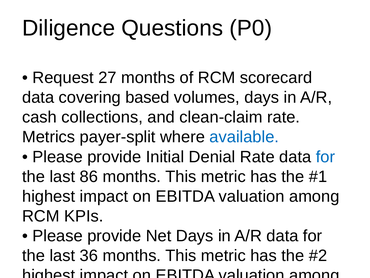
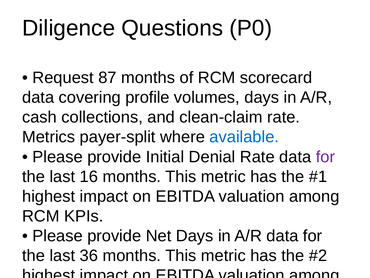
27: 27 -> 87
based: based -> profile
for at (325, 157) colour: blue -> purple
86: 86 -> 16
